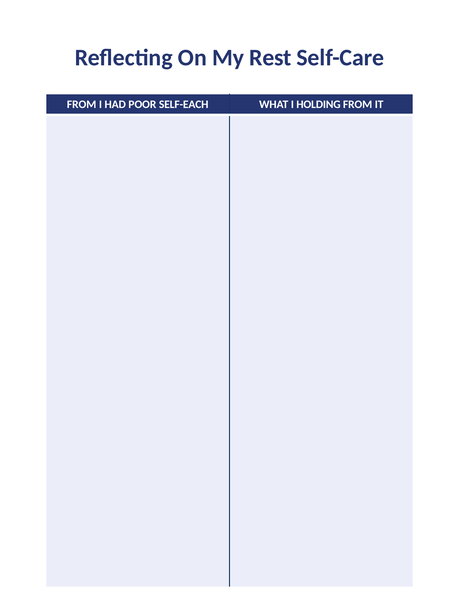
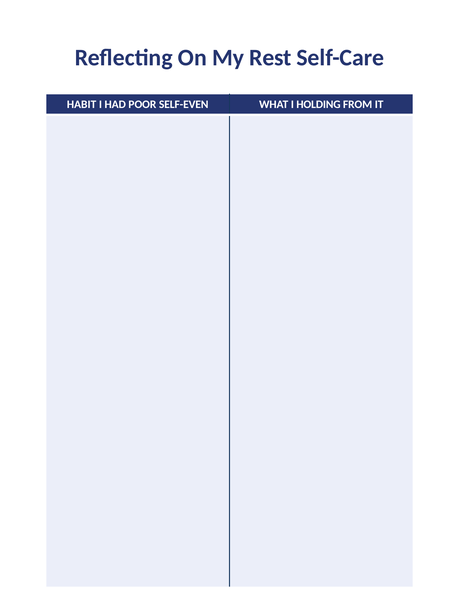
FROM at (82, 105): FROM -> HABIT
SELF-EACH: SELF-EACH -> SELF-EVEN
